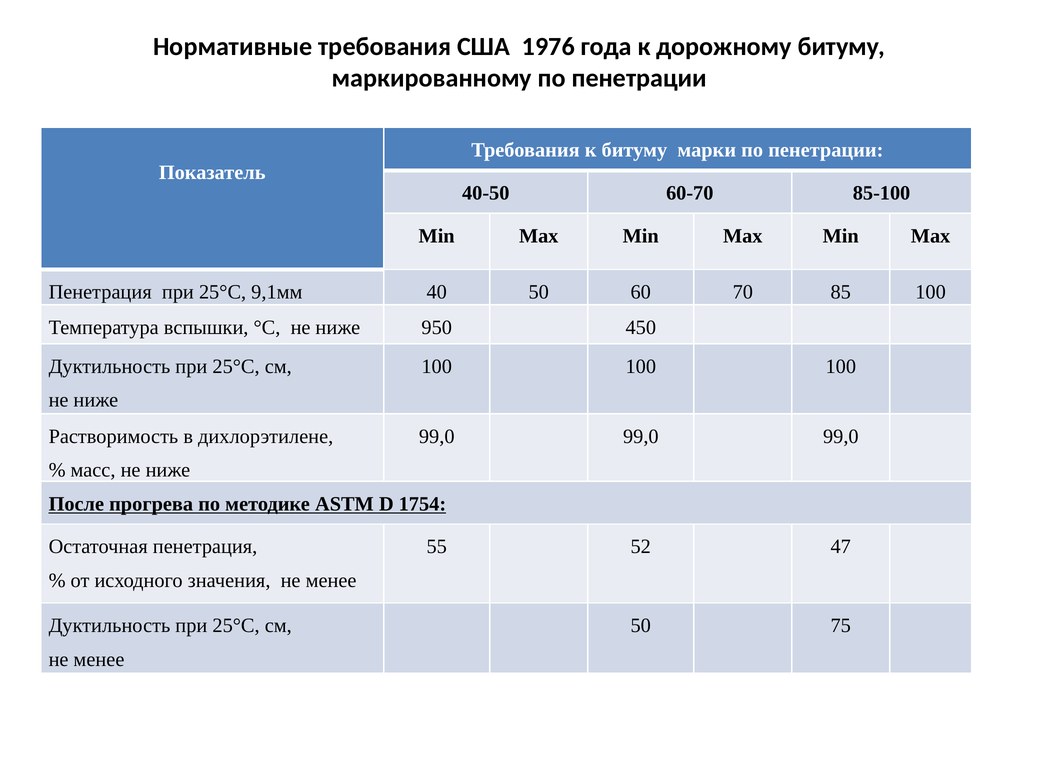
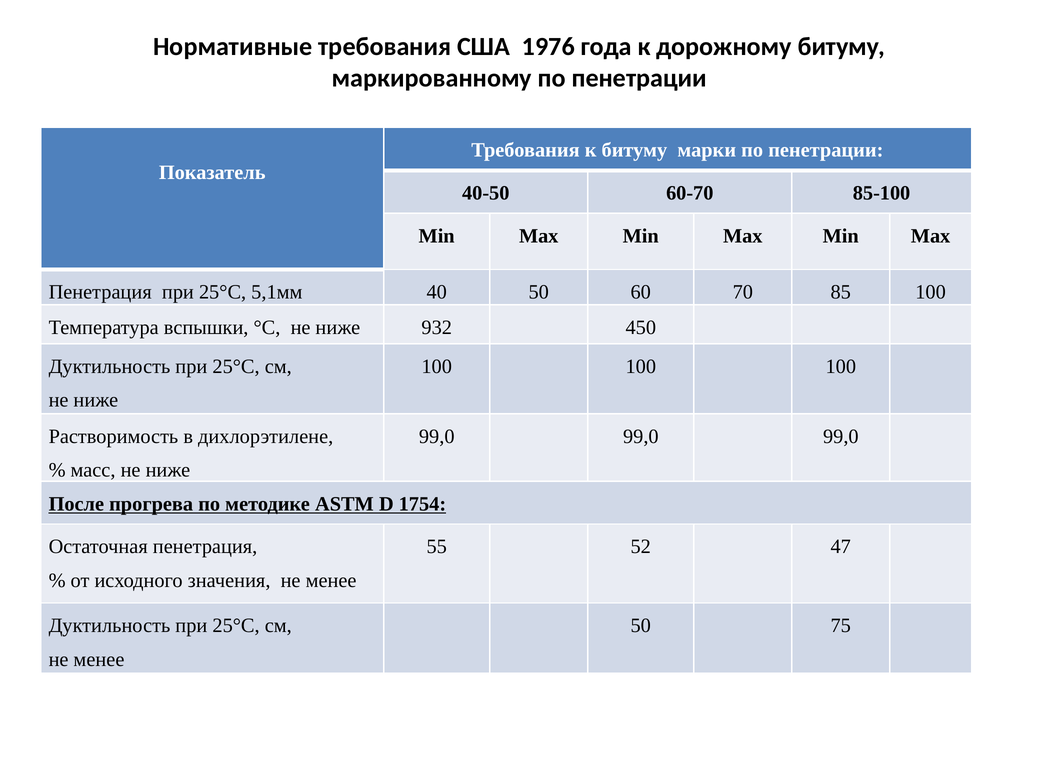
9,1мм: 9,1мм -> 5,1мм
950: 950 -> 932
